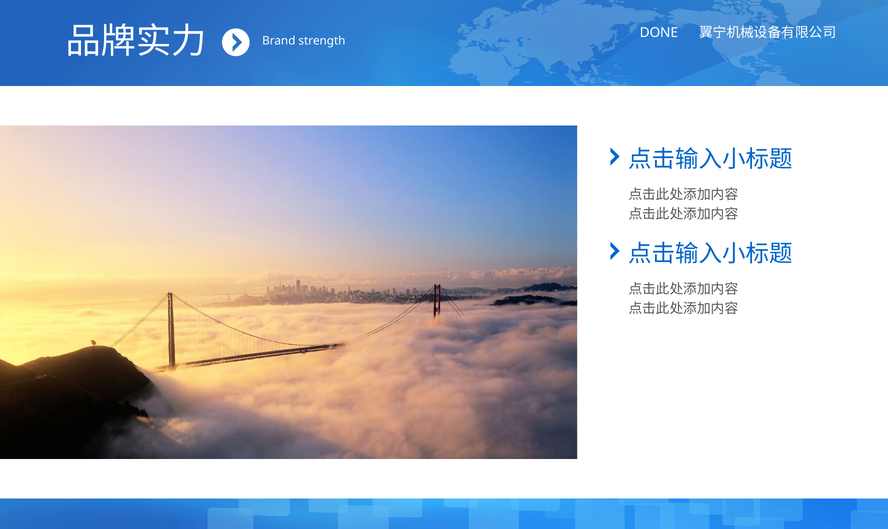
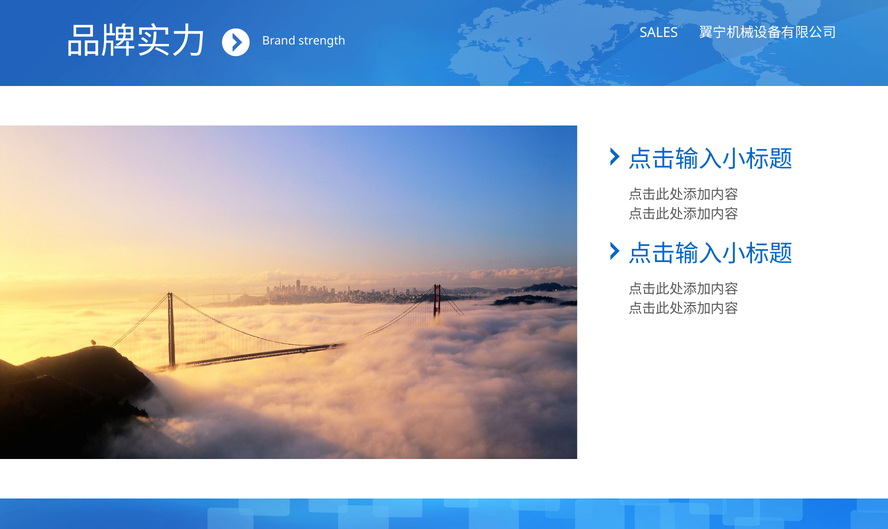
DONE: DONE -> SALES
